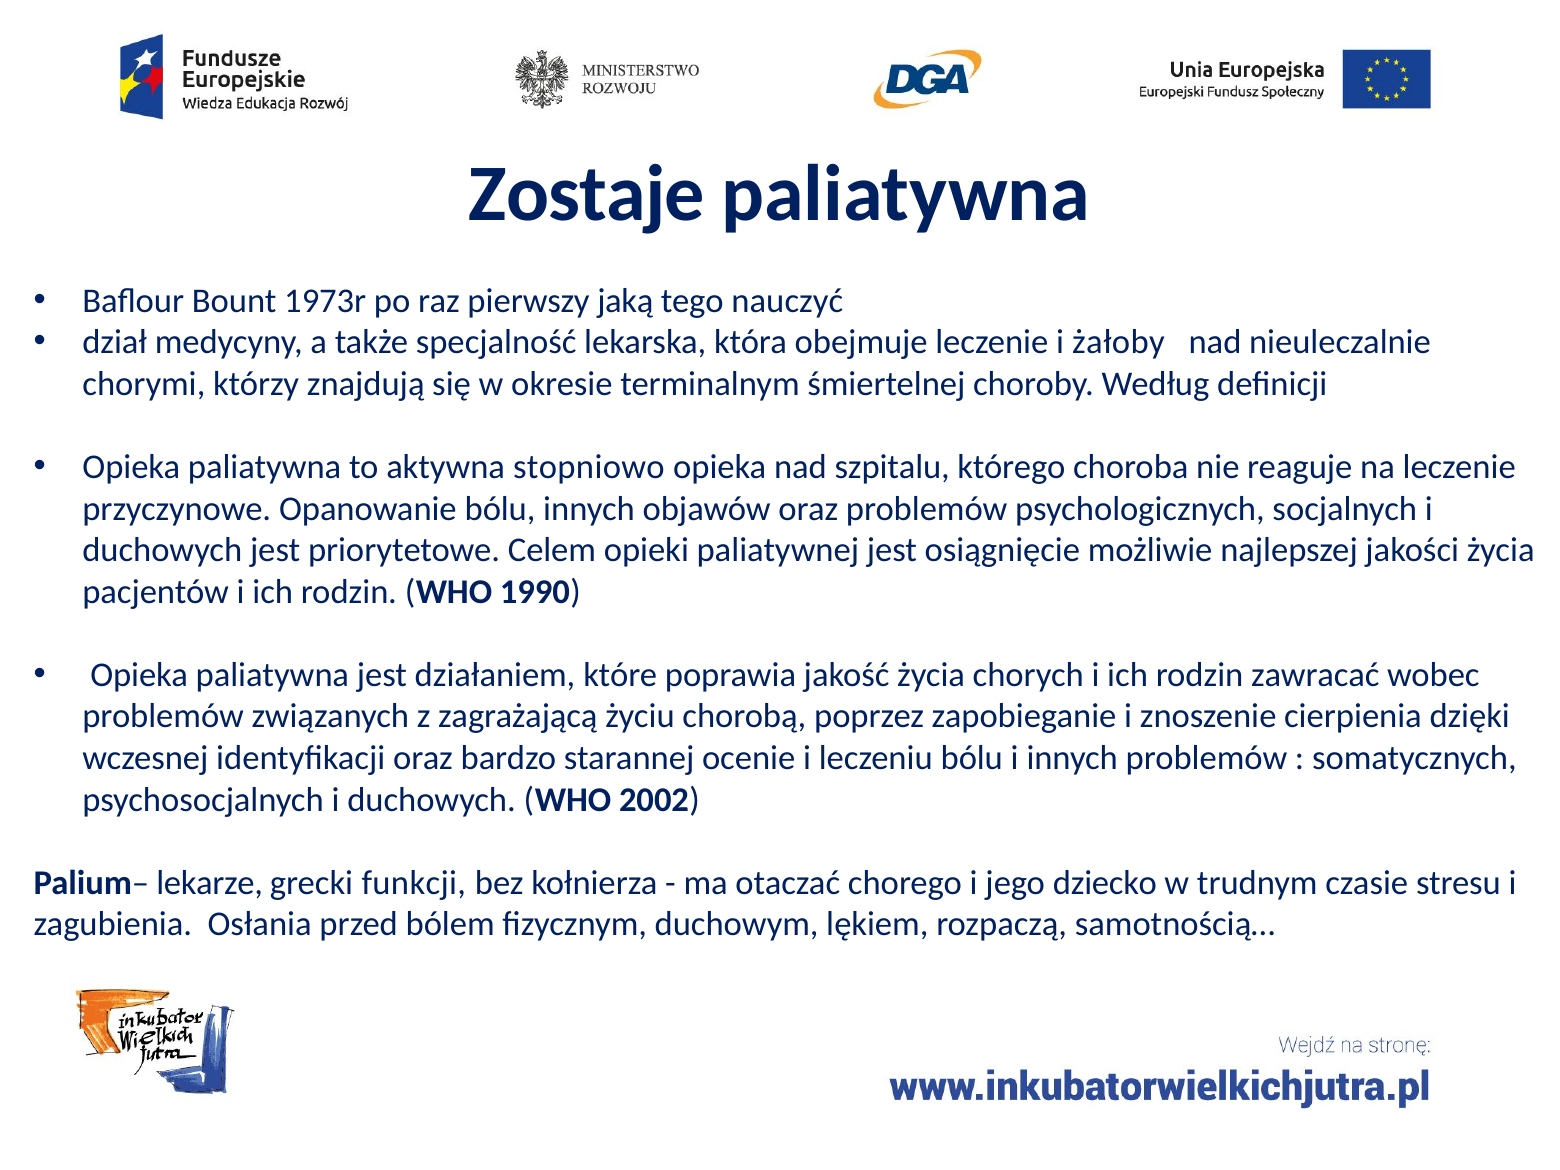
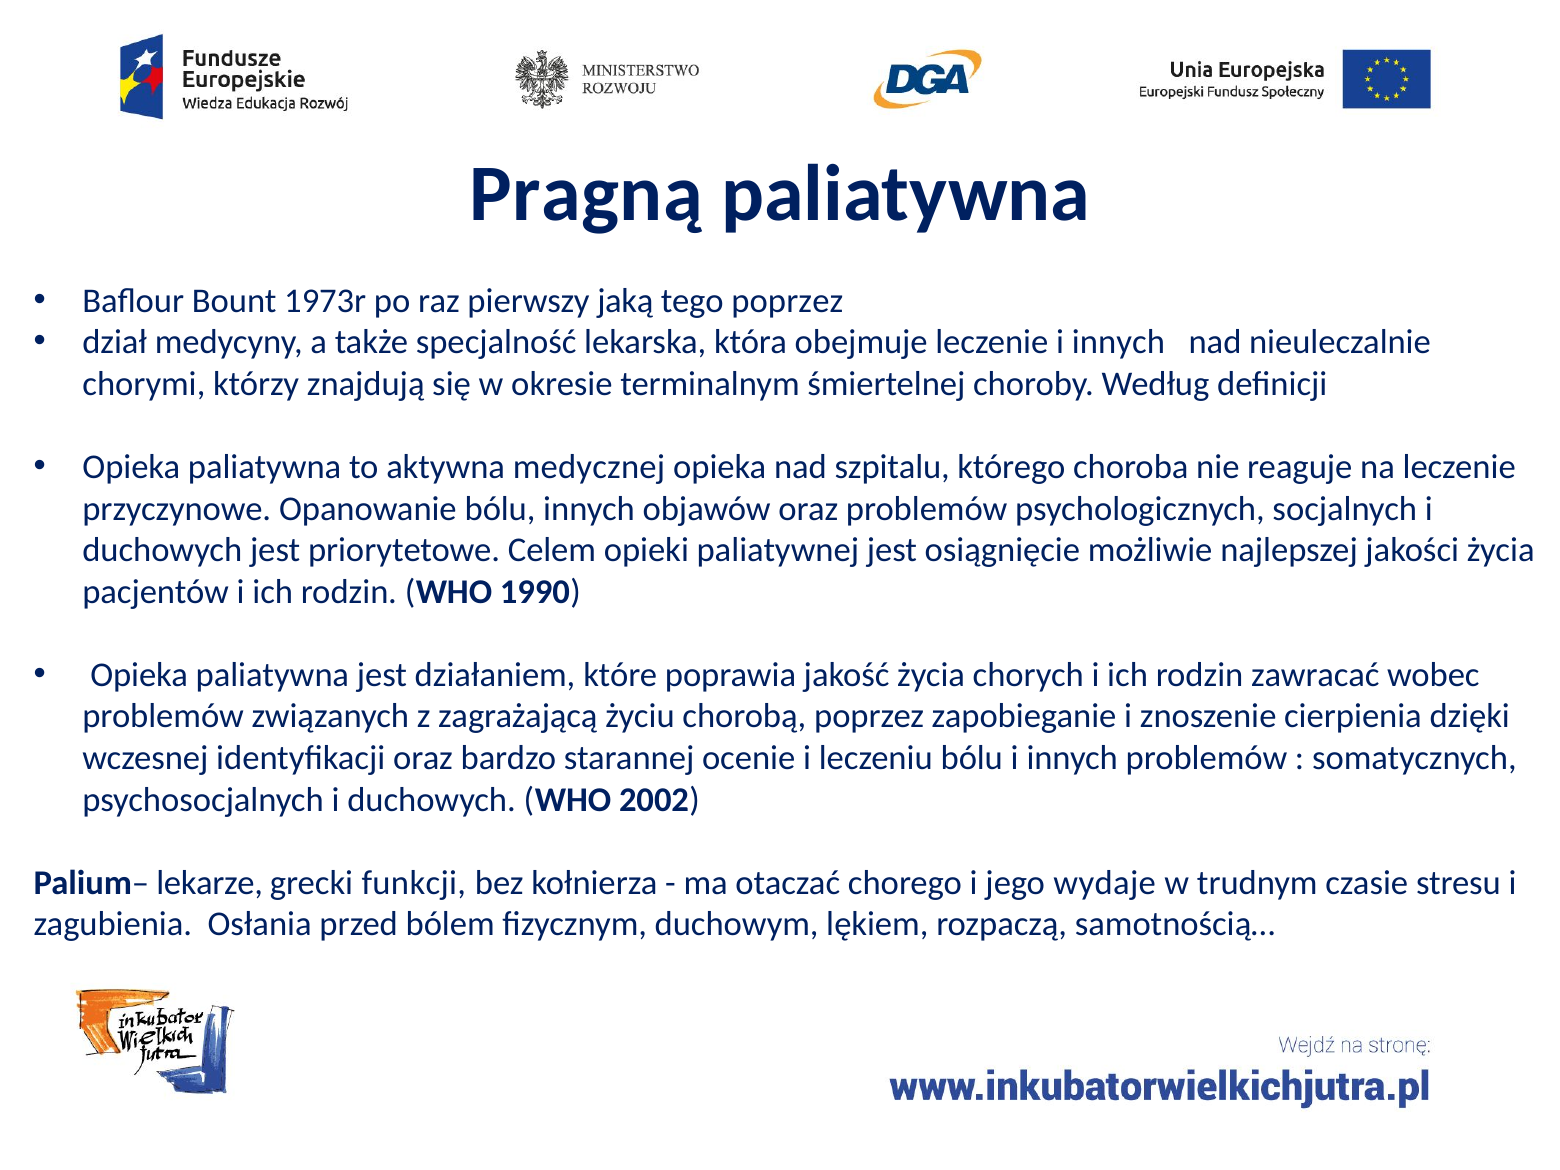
Zostaje: Zostaje -> Pragną
tego nauczyć: nauczyć -> poprzez
leczenie i żałoby: żałoby -> innych
stopniowo: stopniowo -> medycznej
dziecko: dziecko -> wydaje
